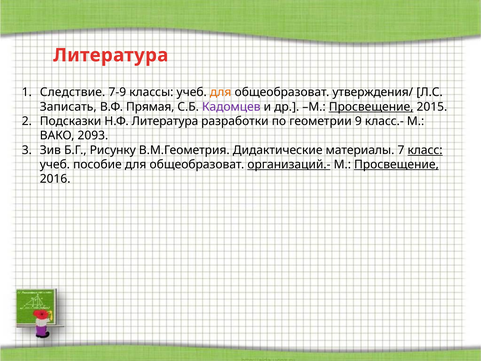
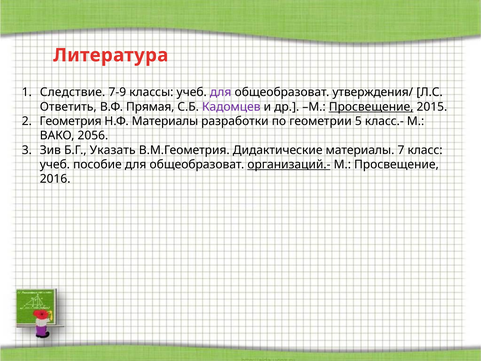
для at (221, 92) colour: orange -> purple
Записать: Записать -> Ответить
Подсказки: Подсказки -> Геометрия
Н.Ф Литература: Литература -> Материалы
9: 9 -> 5
2093: 2093 -> 2056
Рисунку: Рисунку -> Указать
класс underline: present -> none
Просвещение at (396, 164) underline: present -> none
